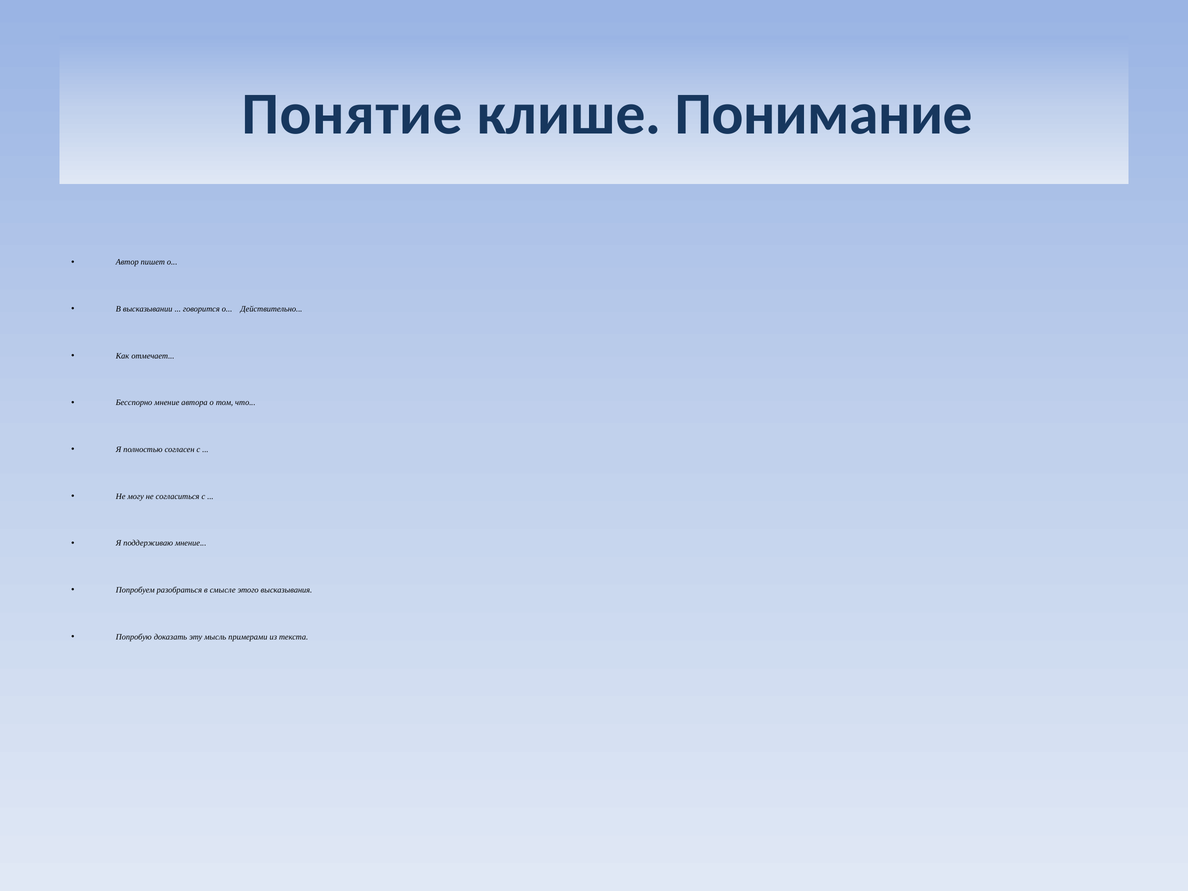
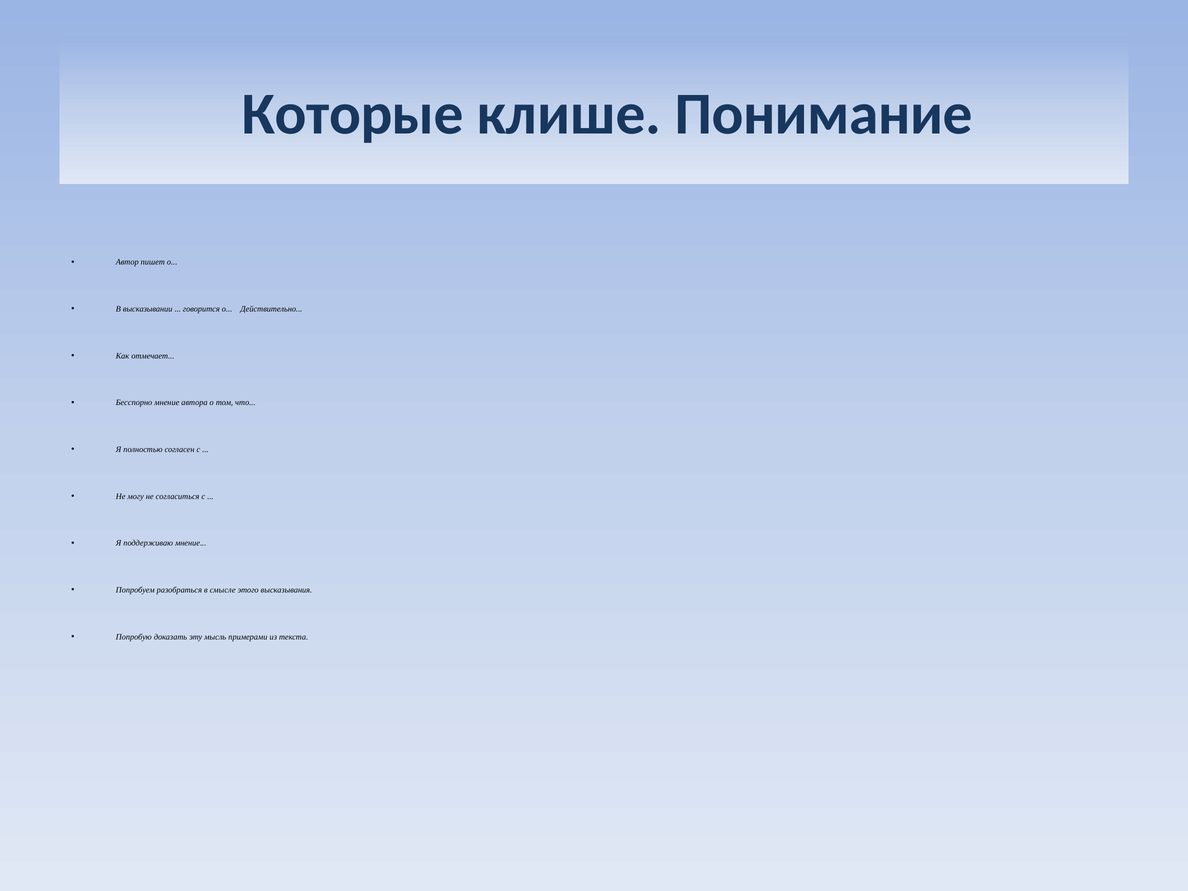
Понятие: Понятие -> Которые
